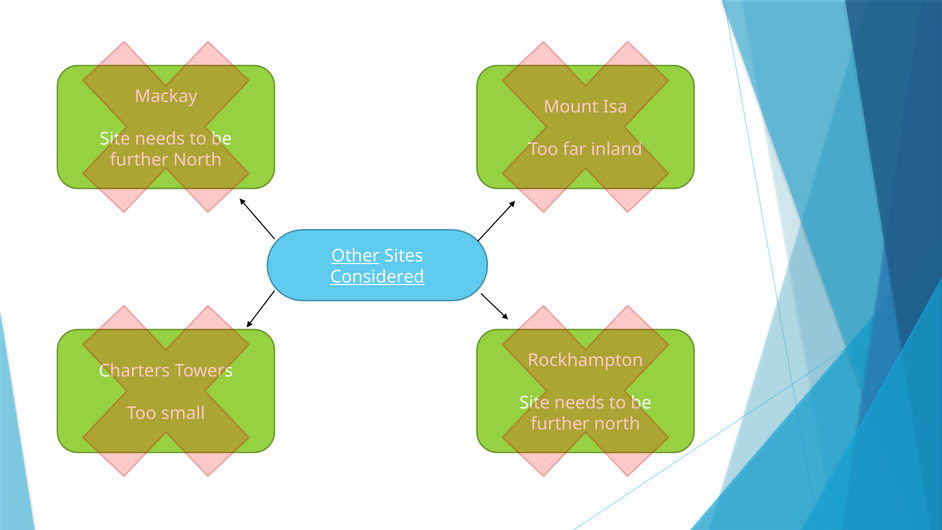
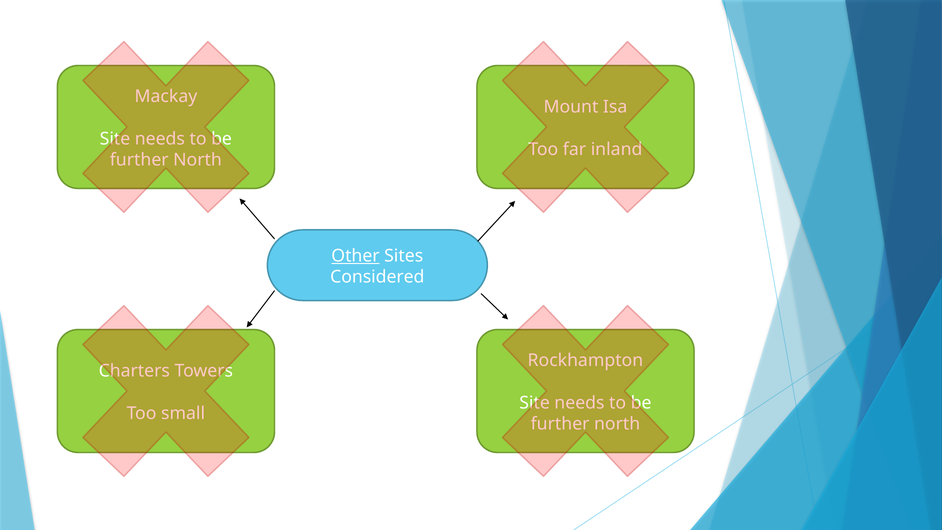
Considered underline: present -> none
